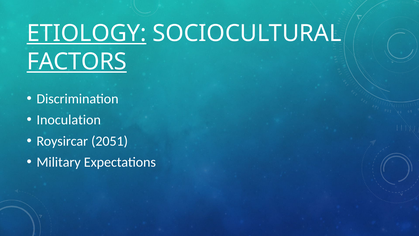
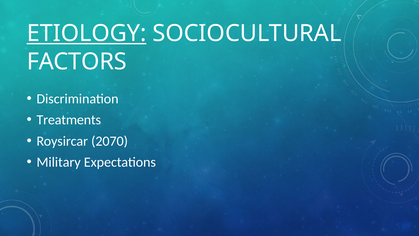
FACTORS underline: present -> none
Inoculation: Inoculation -> Treatments
2051: 2051 -> 2070
